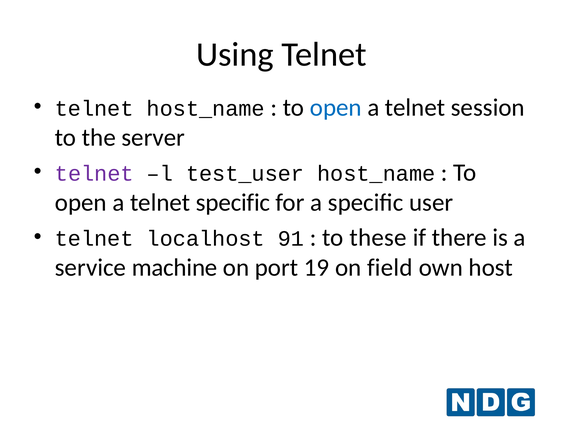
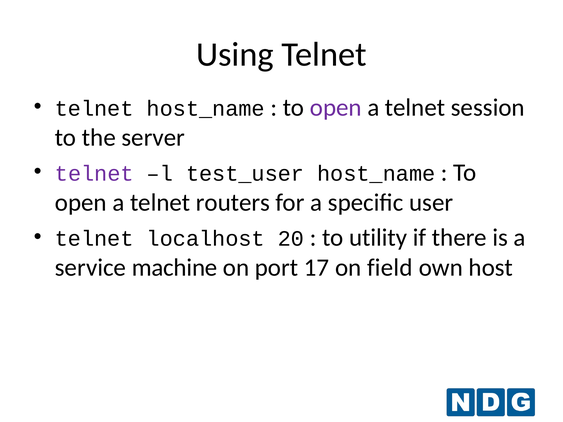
open at (336, 108) colour: blue -> purple
telnet specific: specific -> routers
91: 91 -> 20
these: these -> utility
19: 19 -> 17
